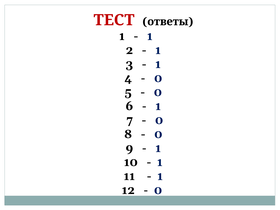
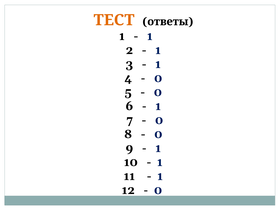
ТЕСТ colour: red -> orange
